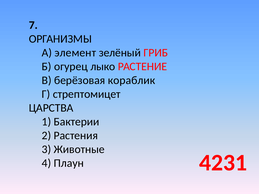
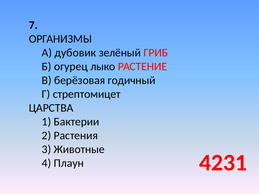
элемент: элемент -> дубовик
кораблик: кораблик -> годичный
